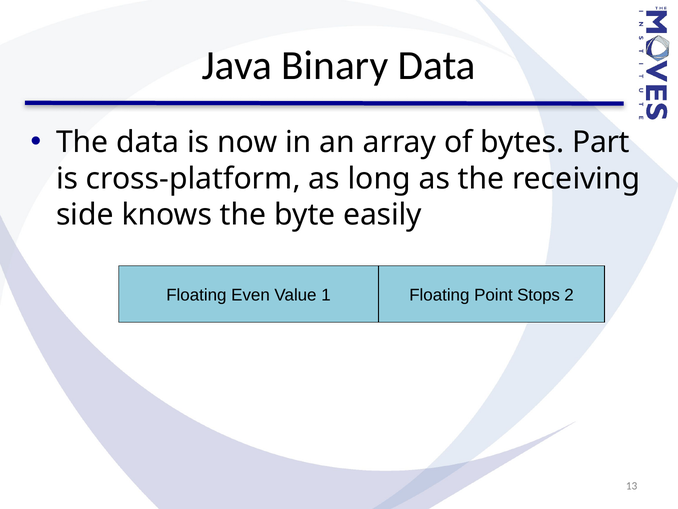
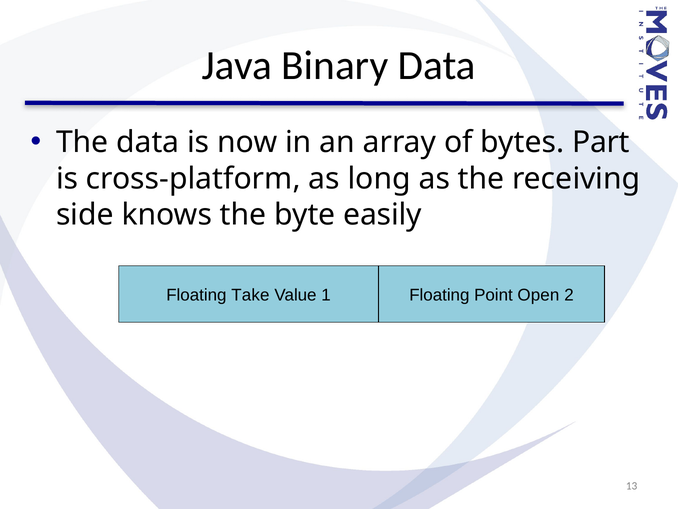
Even: Even -> Take
Stops: Stops -> Open
